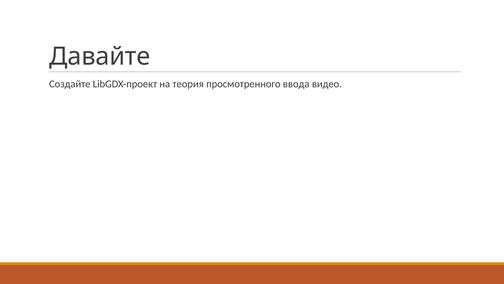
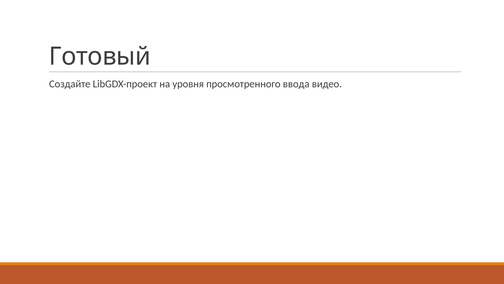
Давайте: Давайте -> Готовый
теория: теория -> уровня
